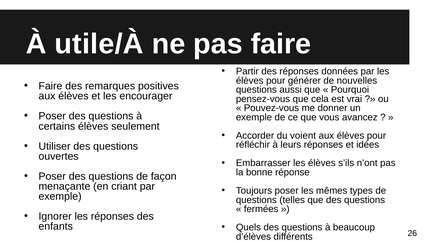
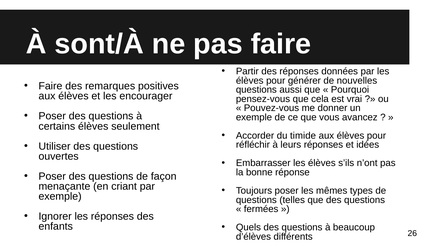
utile/À: utile/À -> sont/À
voient: voient -> timide
